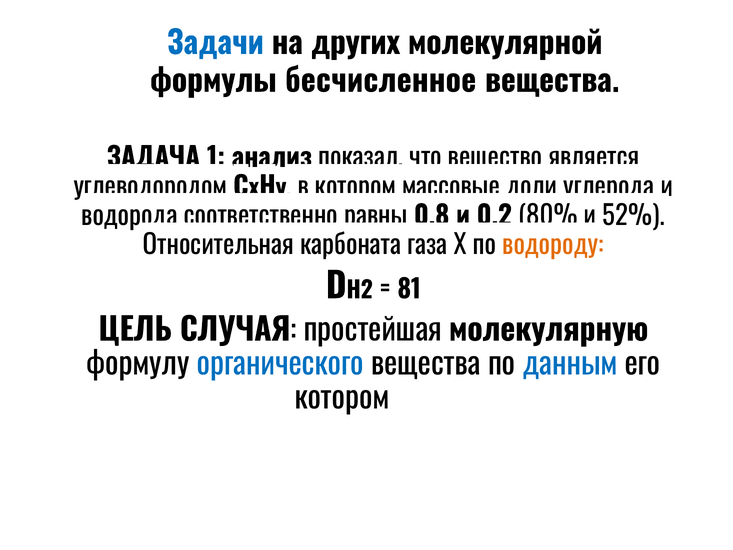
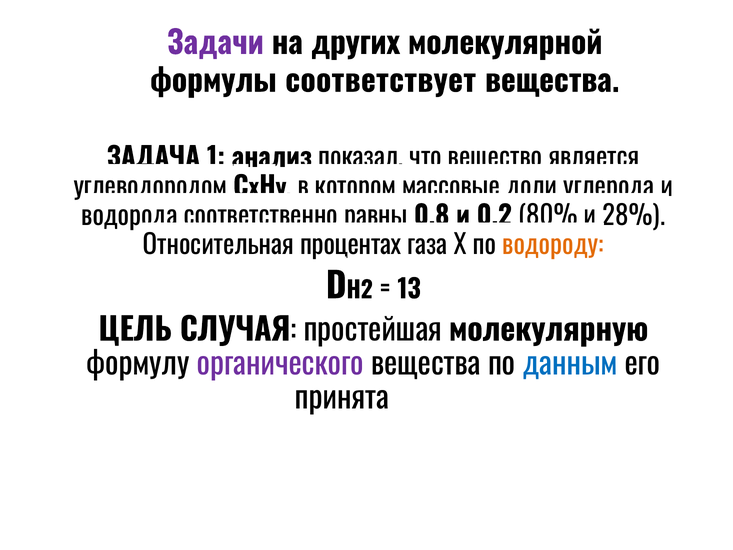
Задачи colour: blue -> purple
бесчисленное: бесчисленное -> соответствует
52%: 52% -> 28%
карбоната: карбоната -> процентах
81: 81 -> 13
органического colour: blue -> purple
котором at (342, 398): котором -> принята
